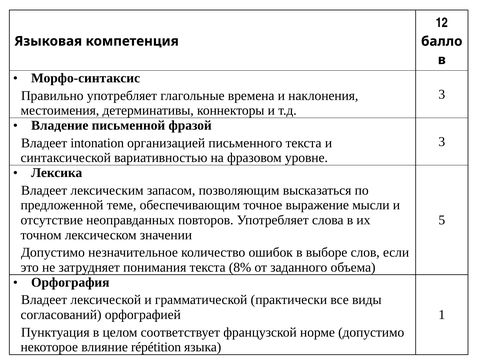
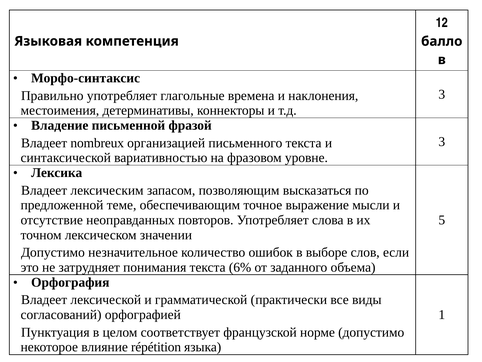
intonation: intonation -> nombreux
8%: 8% -> 6%
